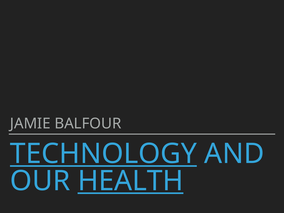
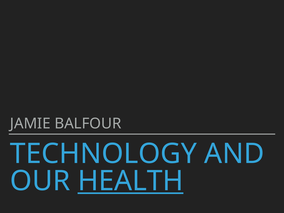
TECHNOLOGY underline: present -> none
